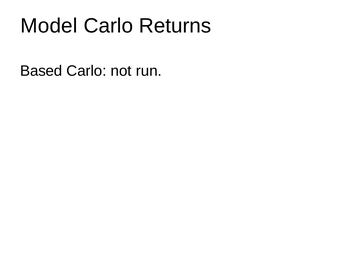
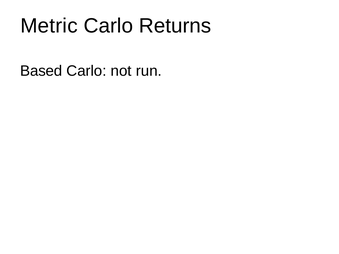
Model: Model -> Metric
